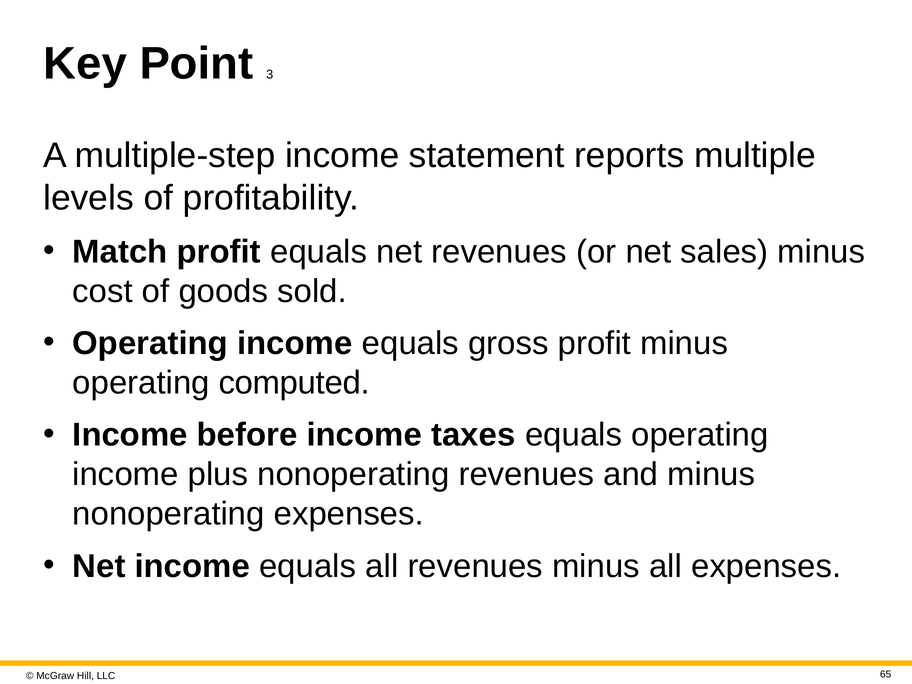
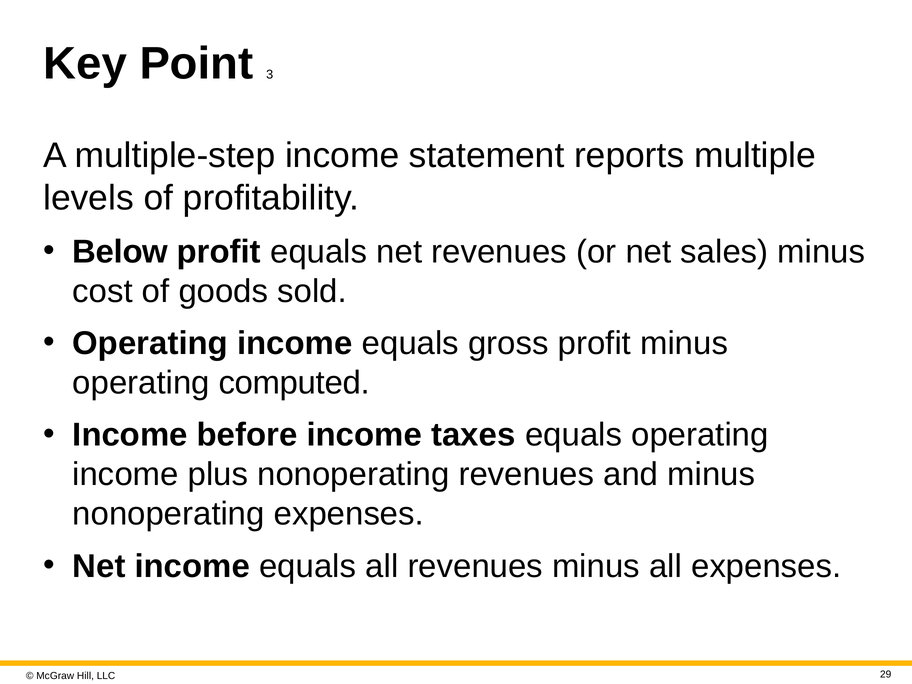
Match: Match -> Below
65: 65 -> 29
